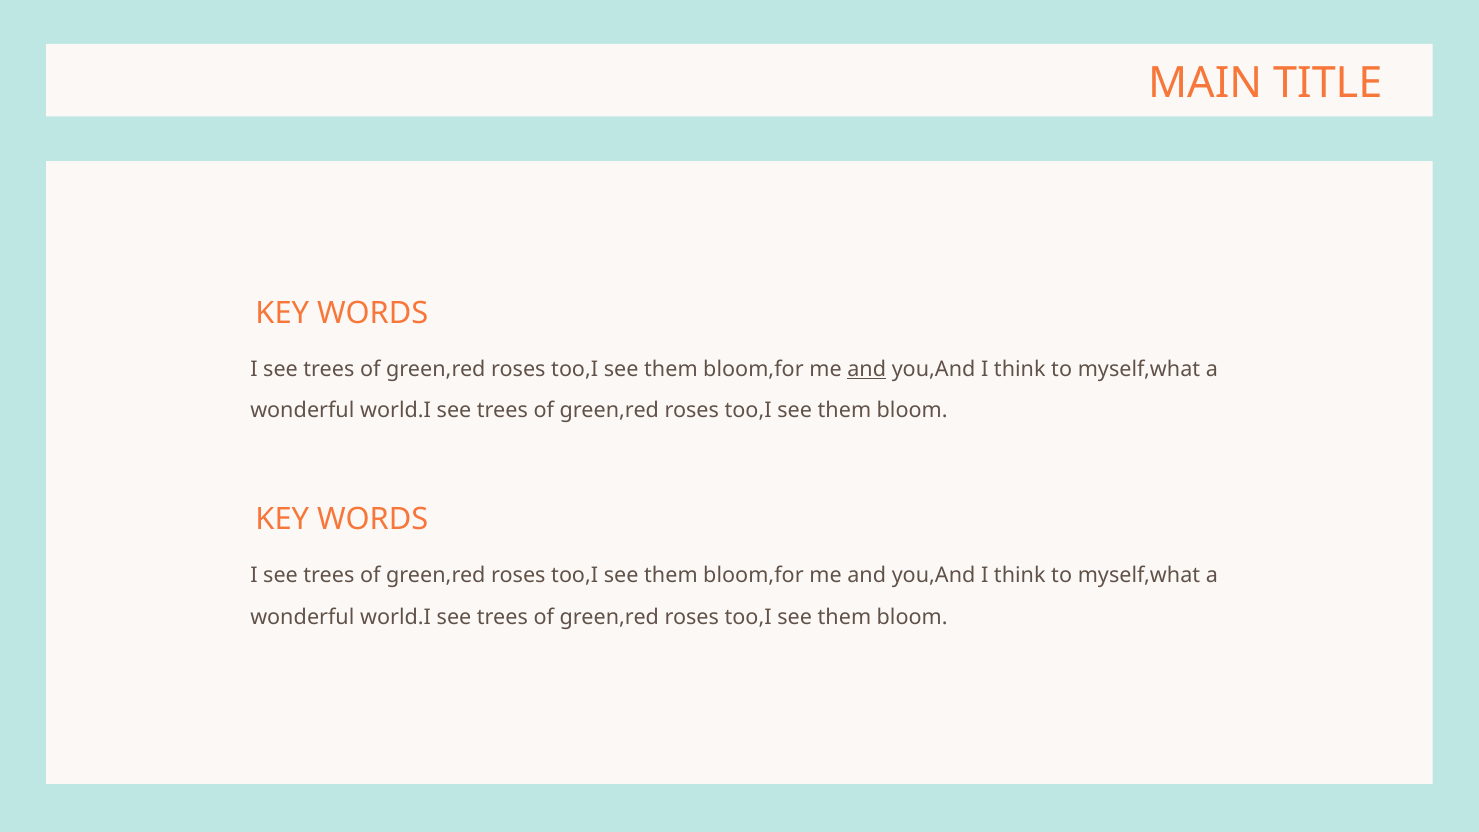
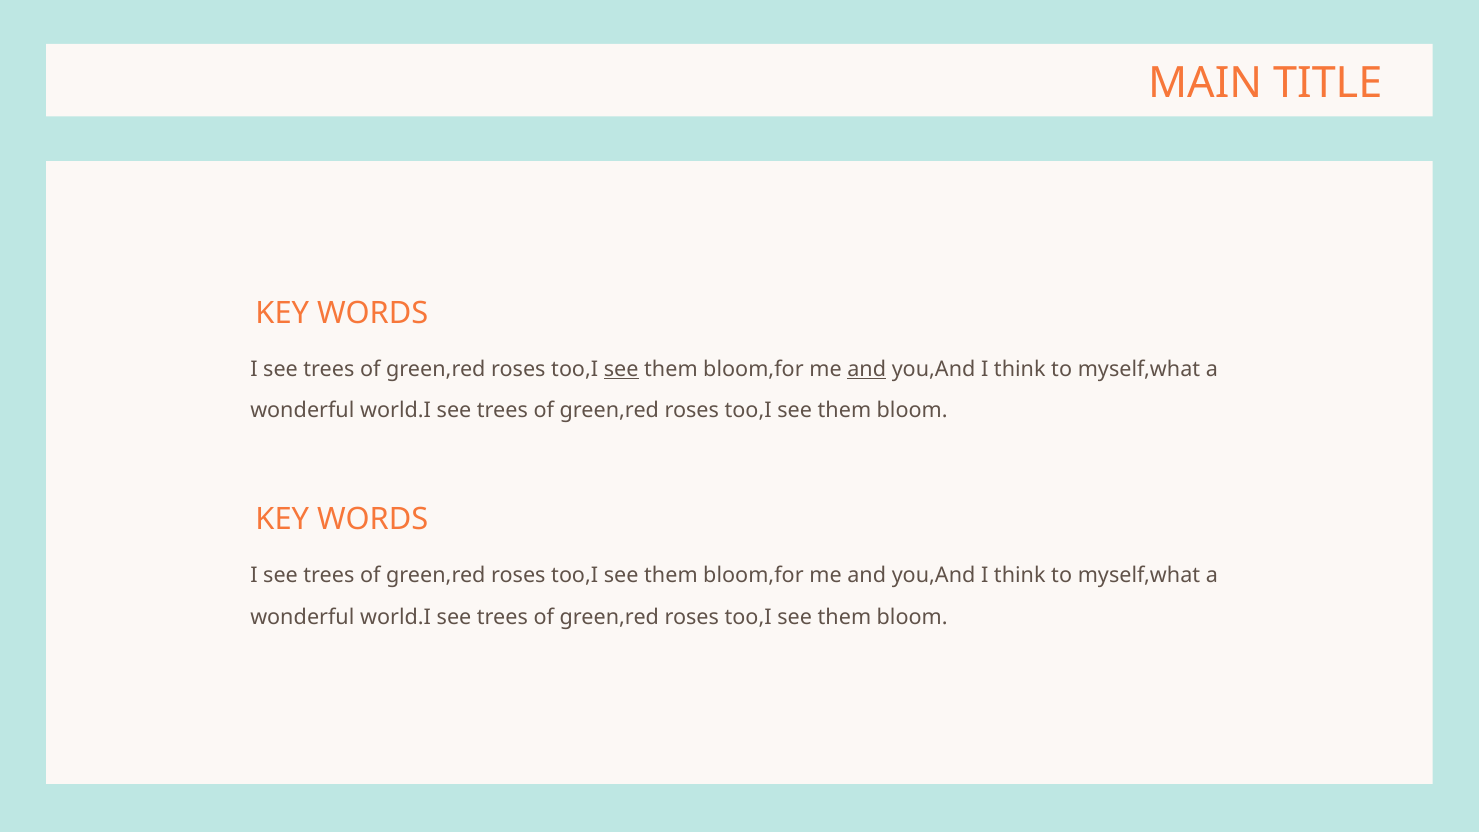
see at (621, 369) underline: none -> present
